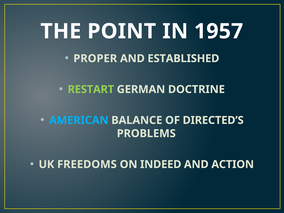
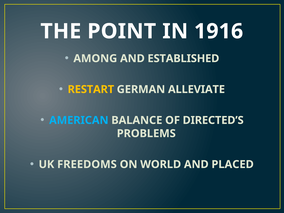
1957: 1957 -> 1916
PROPER: PROPER -> AMONG
RESTART colour: light green -> yellow
DOCTRINE: DOCTRINE -> ALLEVIATE
INDEED: INDEED -> WORLD
ACTION: ACTION -> PLACED
